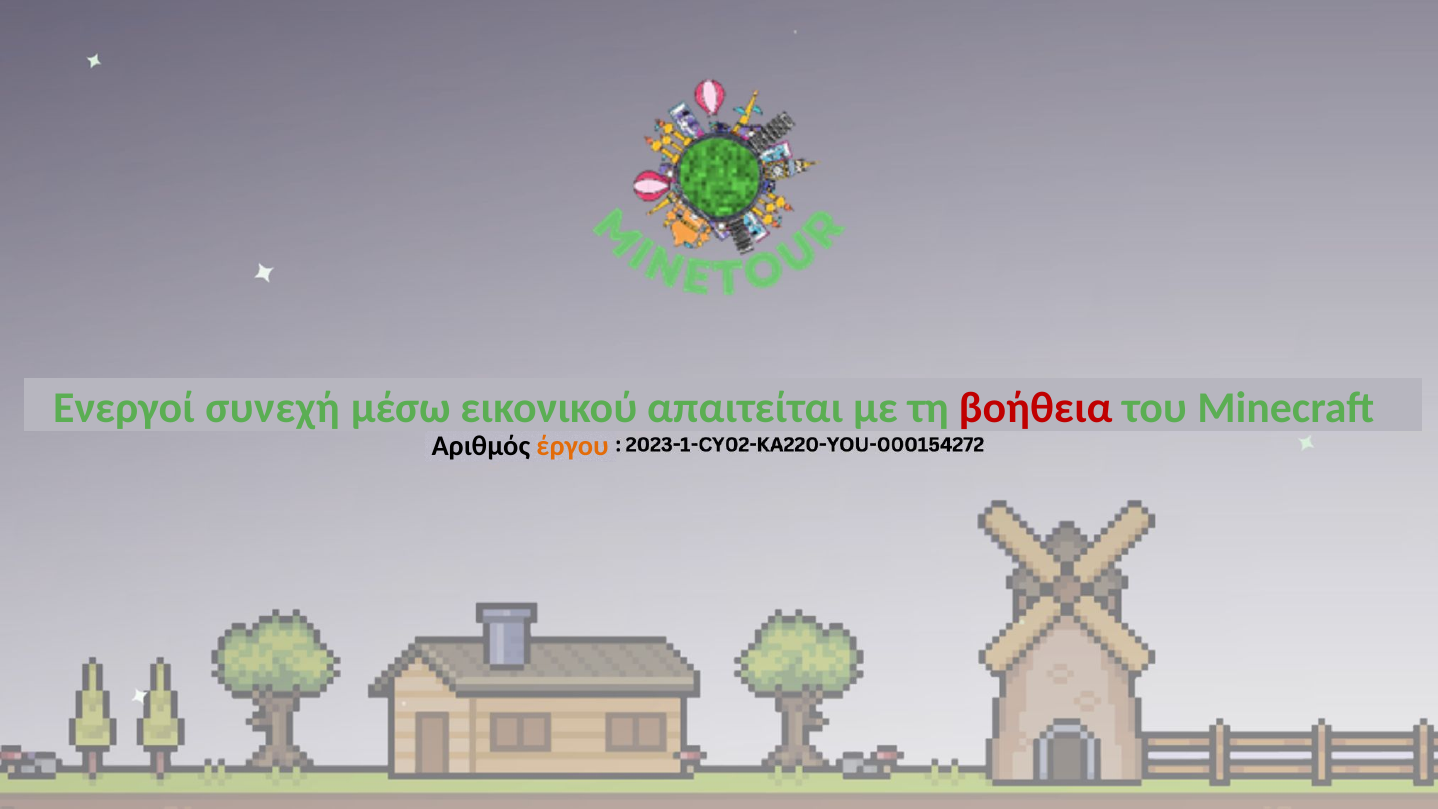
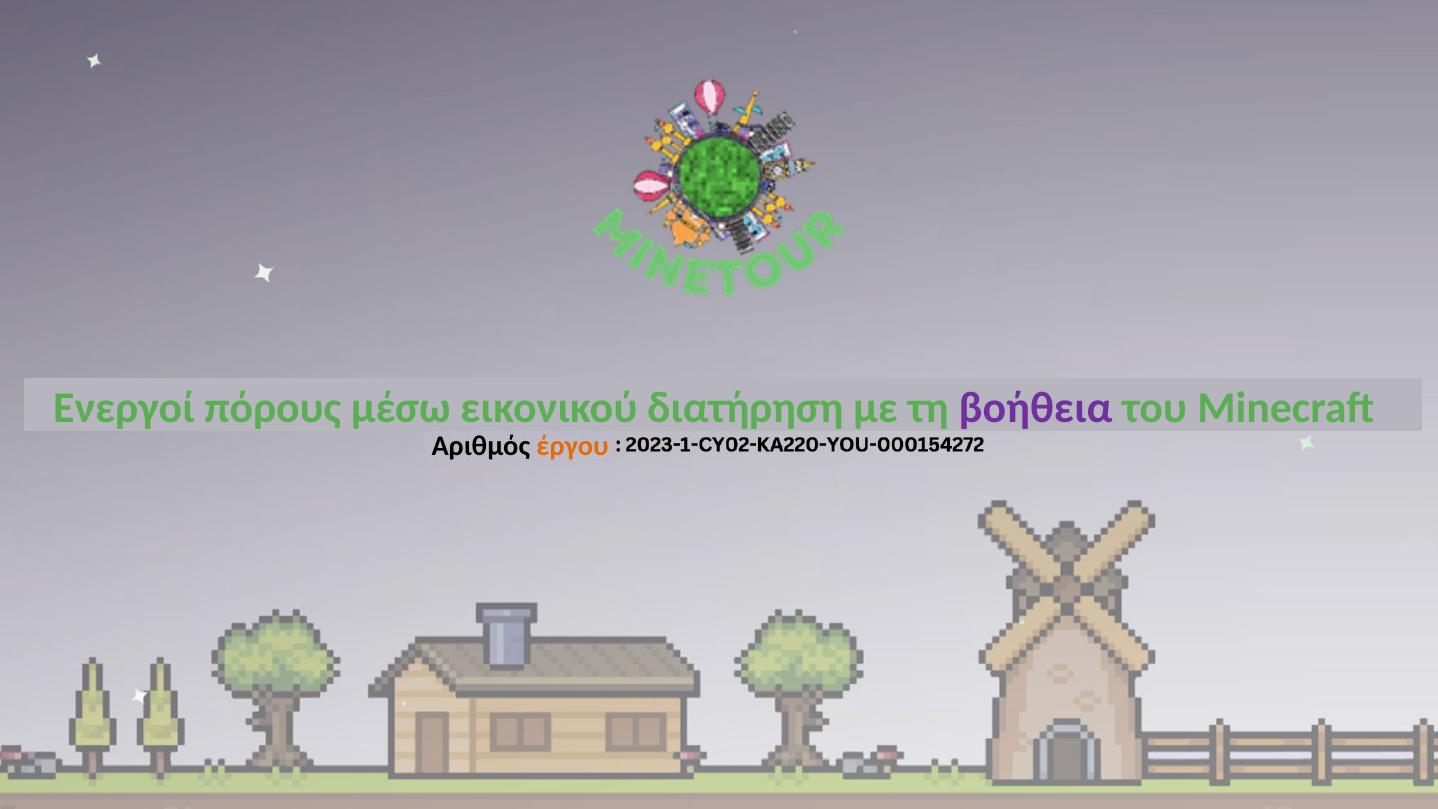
συνεχή: συνεχή -> πόρους
απαιτείται: απαιτείται -> διατήρηση
βοήθεια colour: red -> purple
